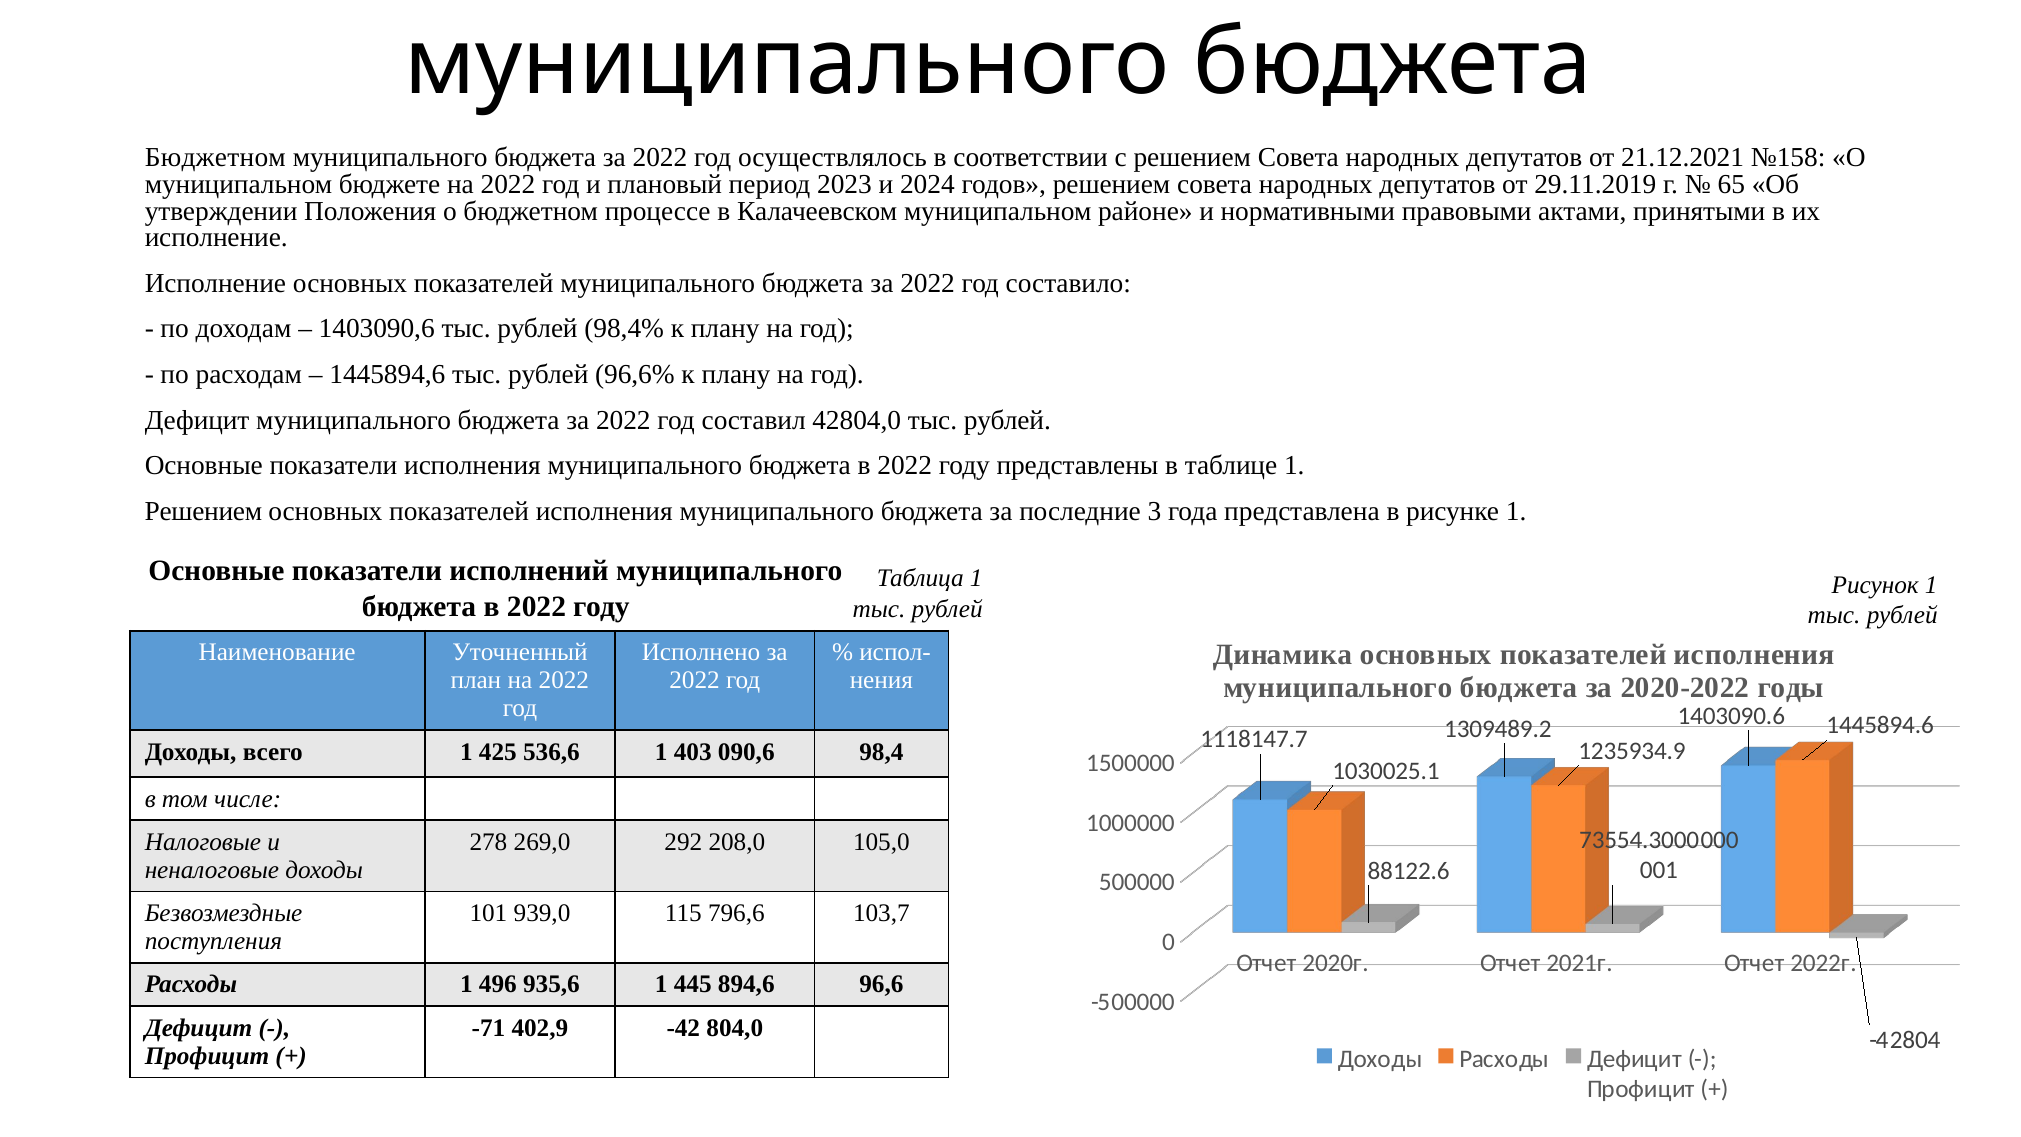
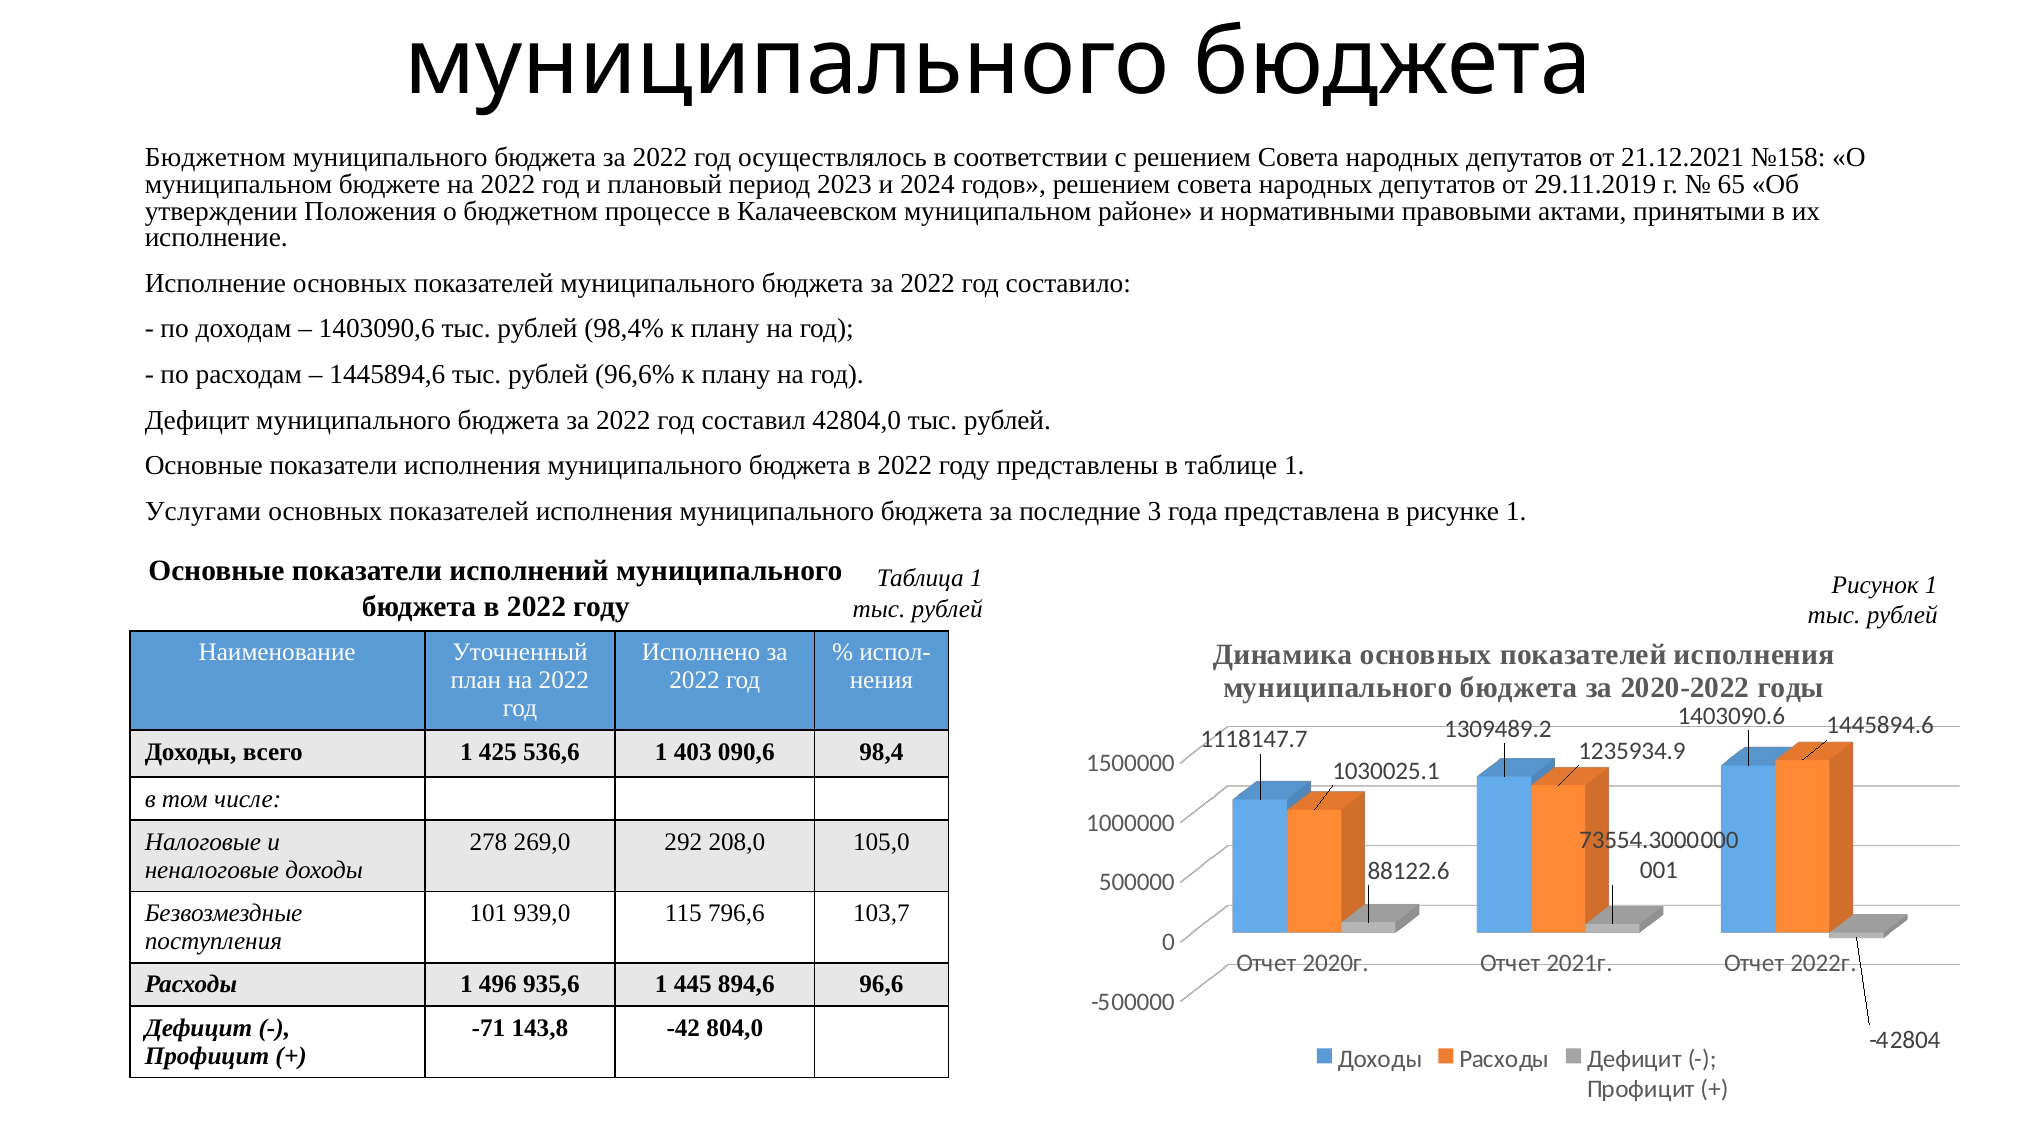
Решением at (203, 511): Решением -> Услугами
402,9: 402,9 -> 143,8
